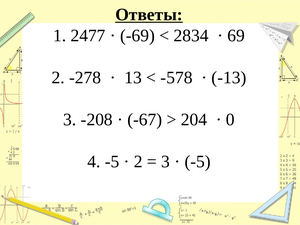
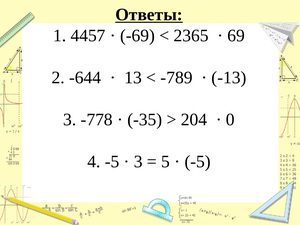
2477: 2477 -> 4457
2834: 2834 -> 2365
-278: -278 -> -644
-578: -578 -> -789
-208: -208 -> -778
-67: -67 -> -35
2 at (138, 162): 2 -> 3
3 at (166, 162): 3 -> 5
